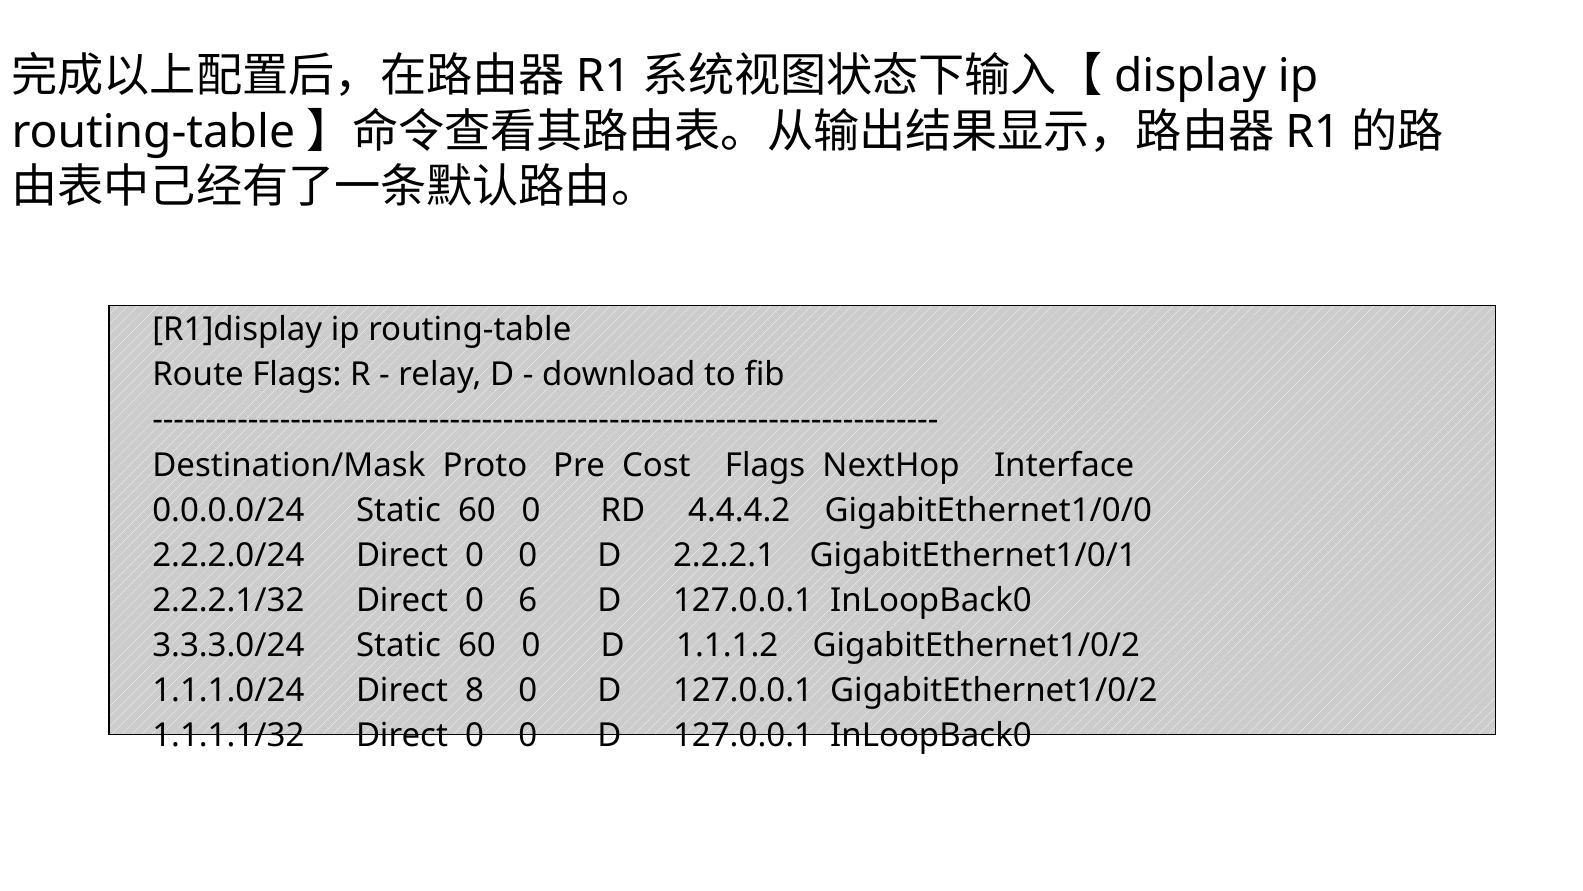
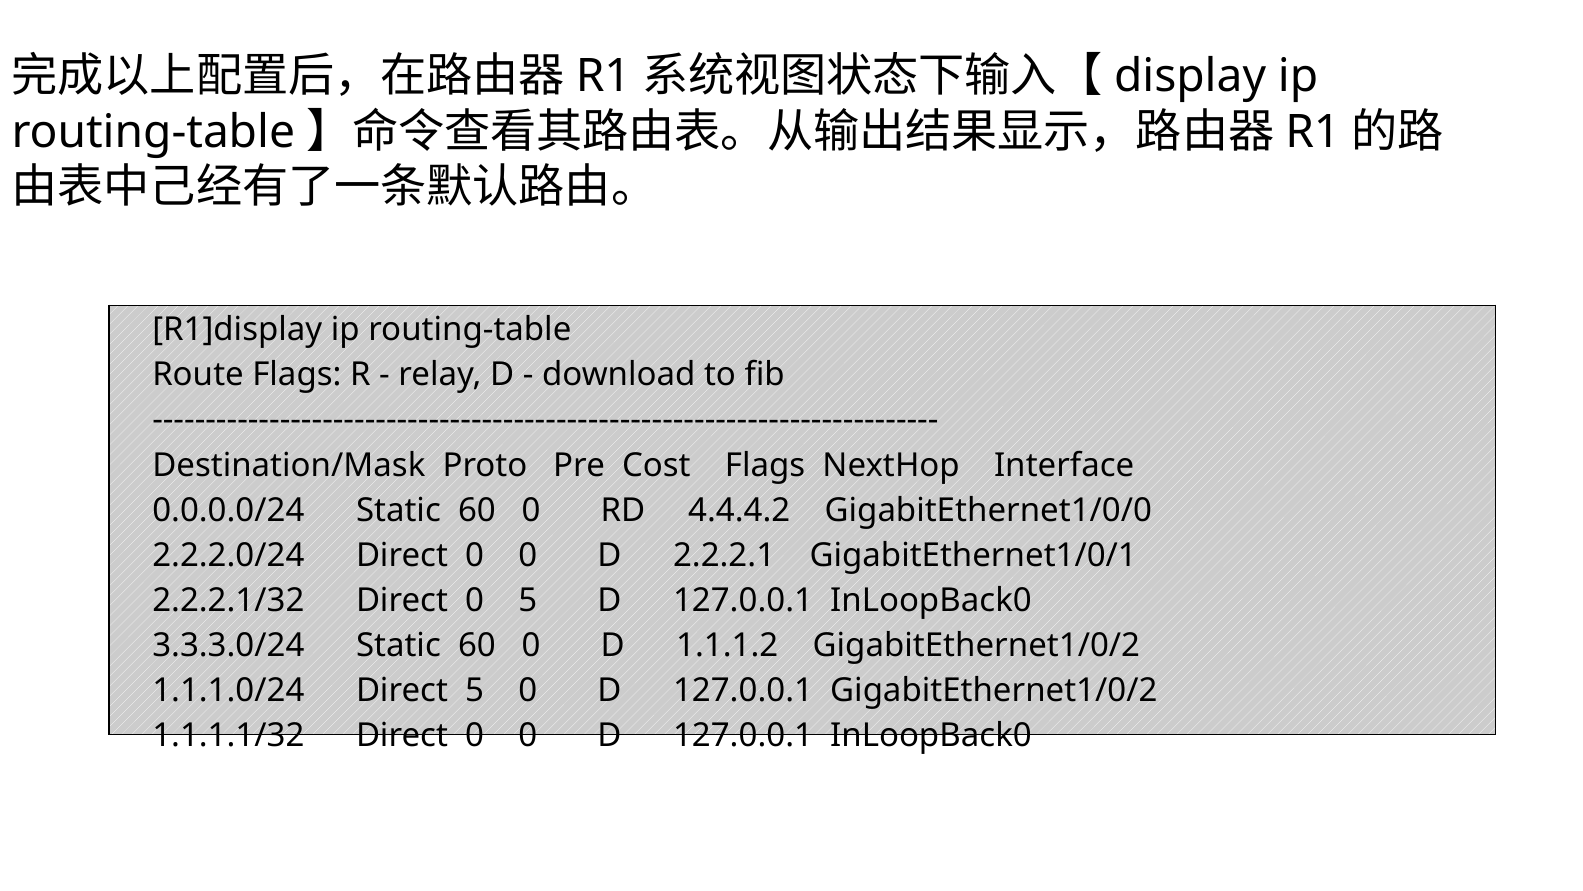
0 6: 6 -> 5
Direct 8: 8 -> 5
